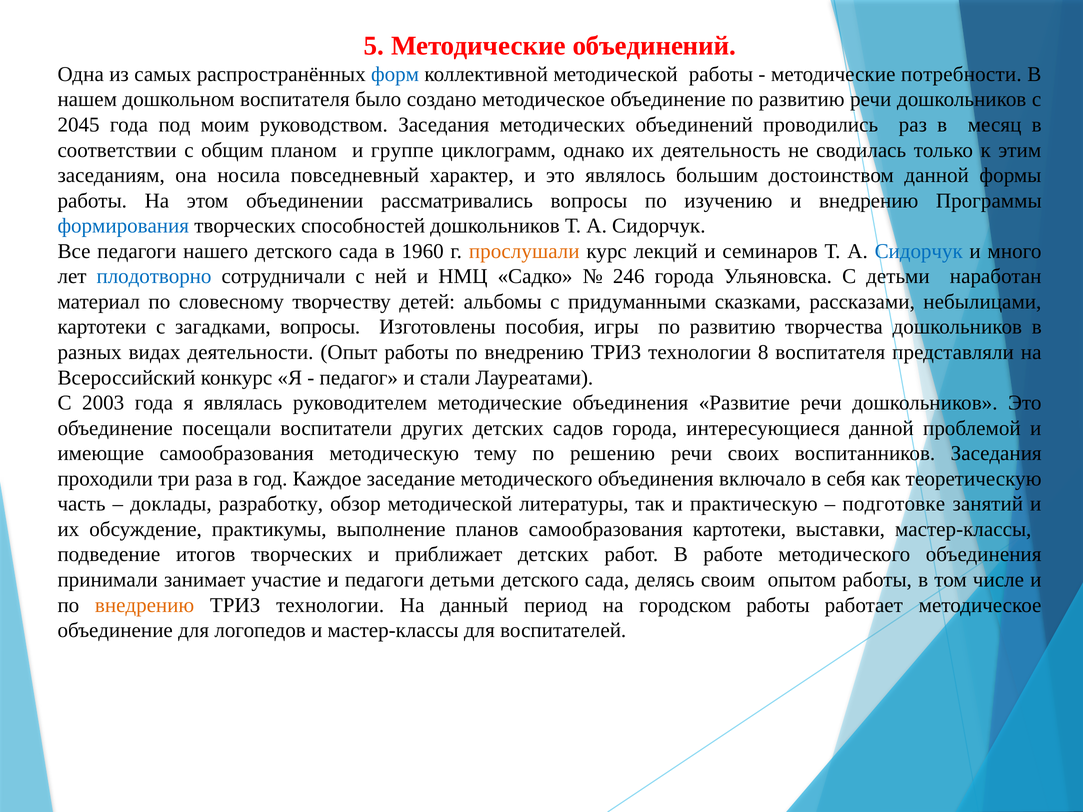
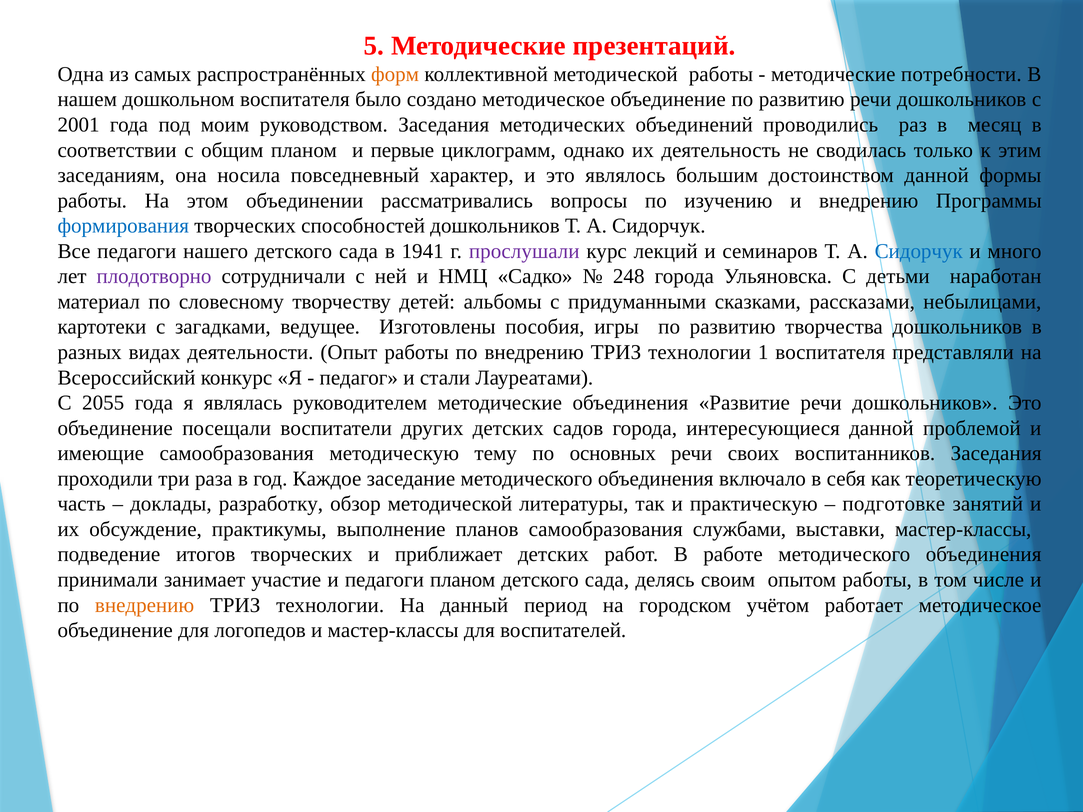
Методические объединений: объединений -> презентаций
форм colour: blue -> orange
2045: 2045 -> 2001
группе: группе -> первые
1960: 1960 -> 1941
прослушали colour: orange -> purple
плодотворно colour: blue -> purple
246: 246 -> 248
загадками вопросы: вопросы -> ведущее
8: 8 -> 1
2003: 2003 -> 2055
решению: решению -> основных
самообразования картотеки: картотеки -> службами
педагоги детьми: детьми -> планом
городском работы: работы -> учётом
